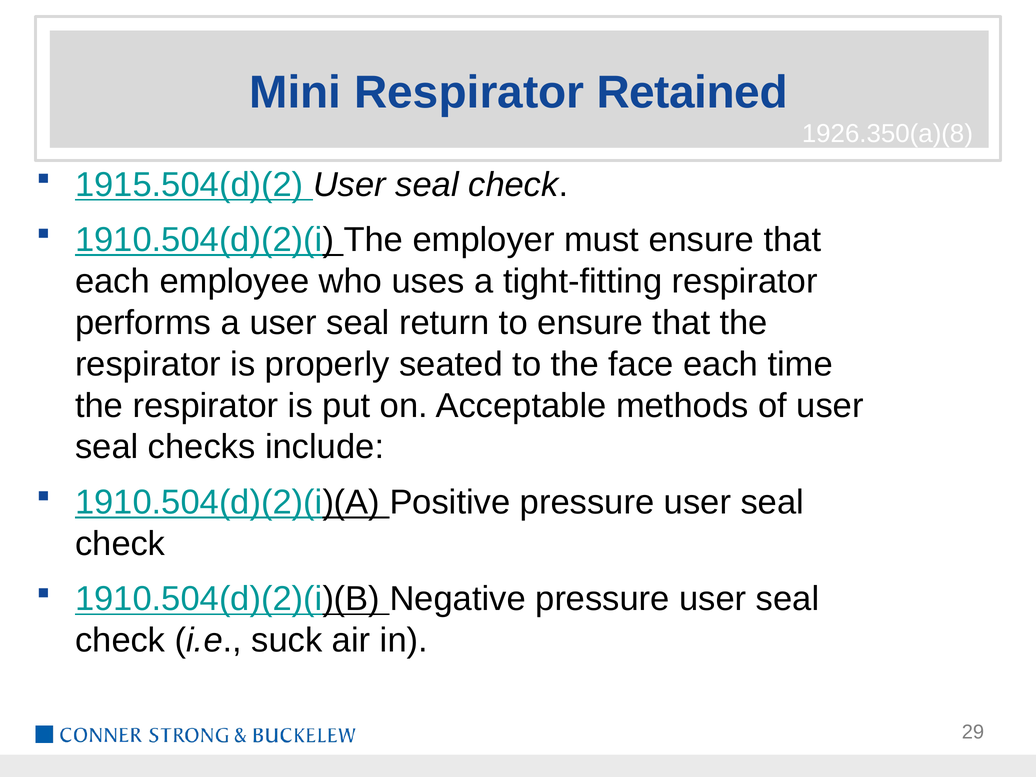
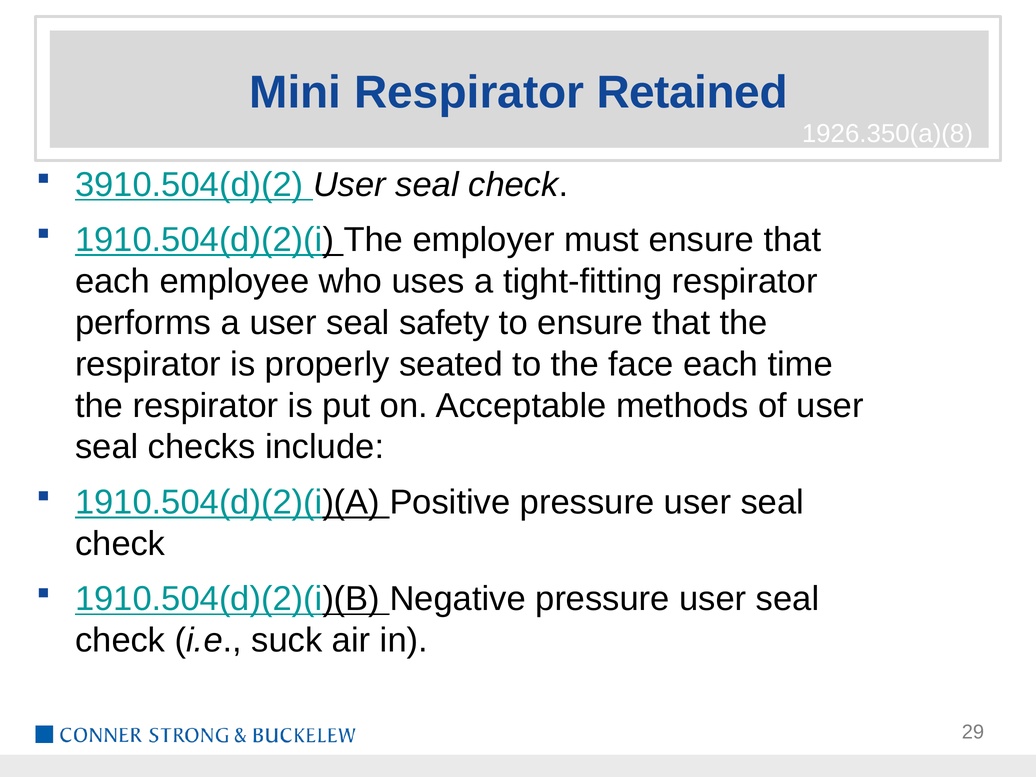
1915.504(d)(2: 1915.504(d)(2 -> 3910.504(d)(2
return: return -> safety
